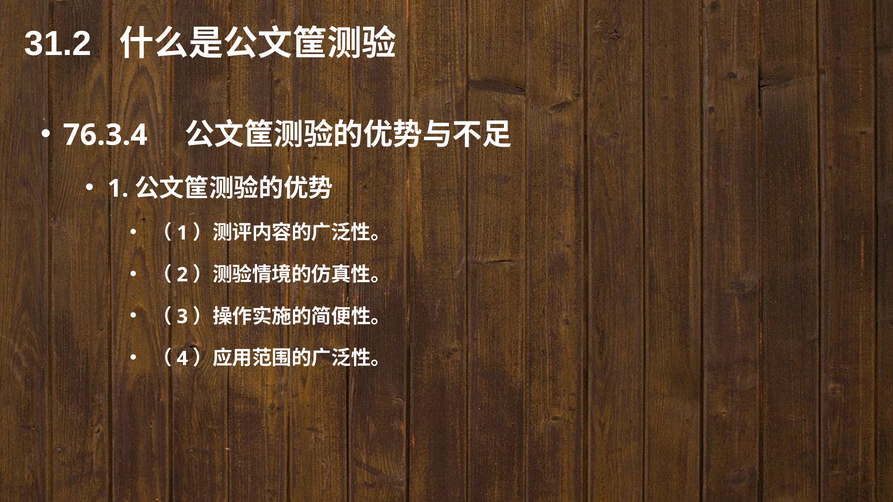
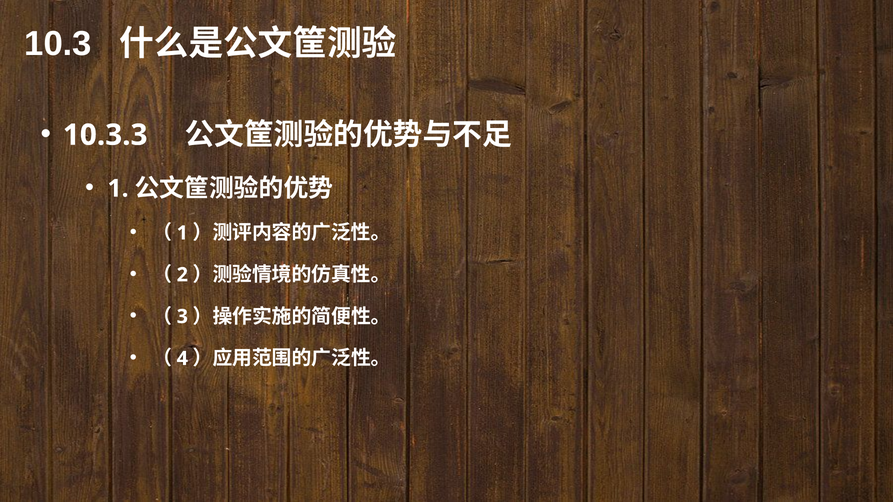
31.2: 31.2 -> 10.3
76.3.4: 76.3.4 -> 10.3.3
